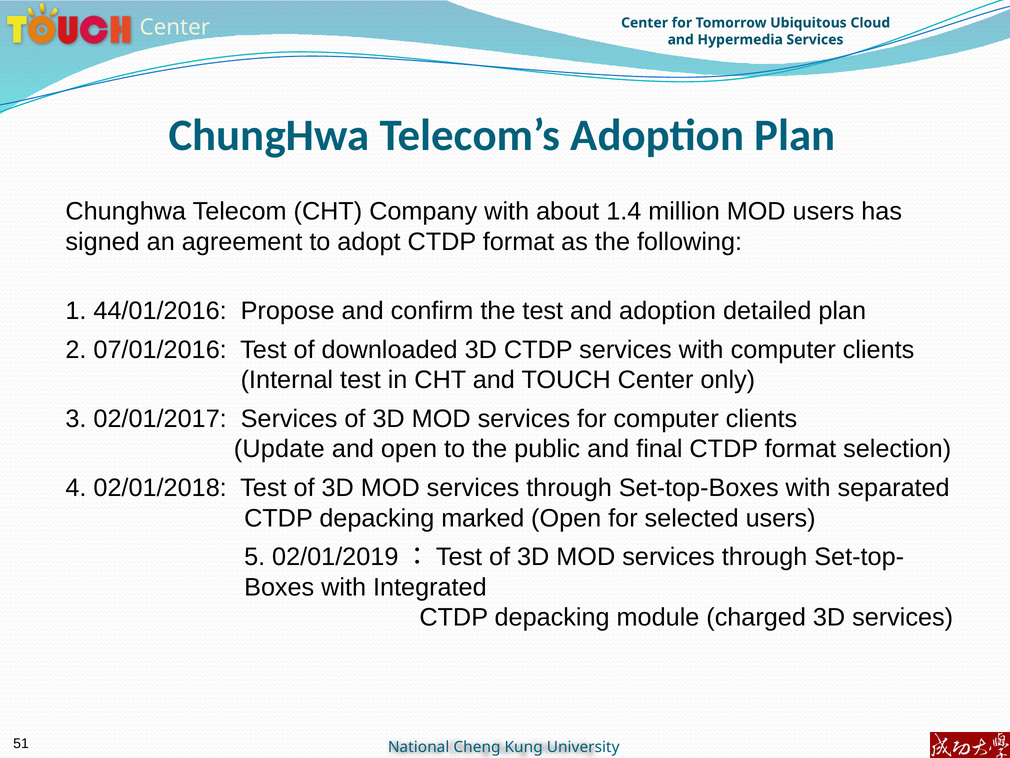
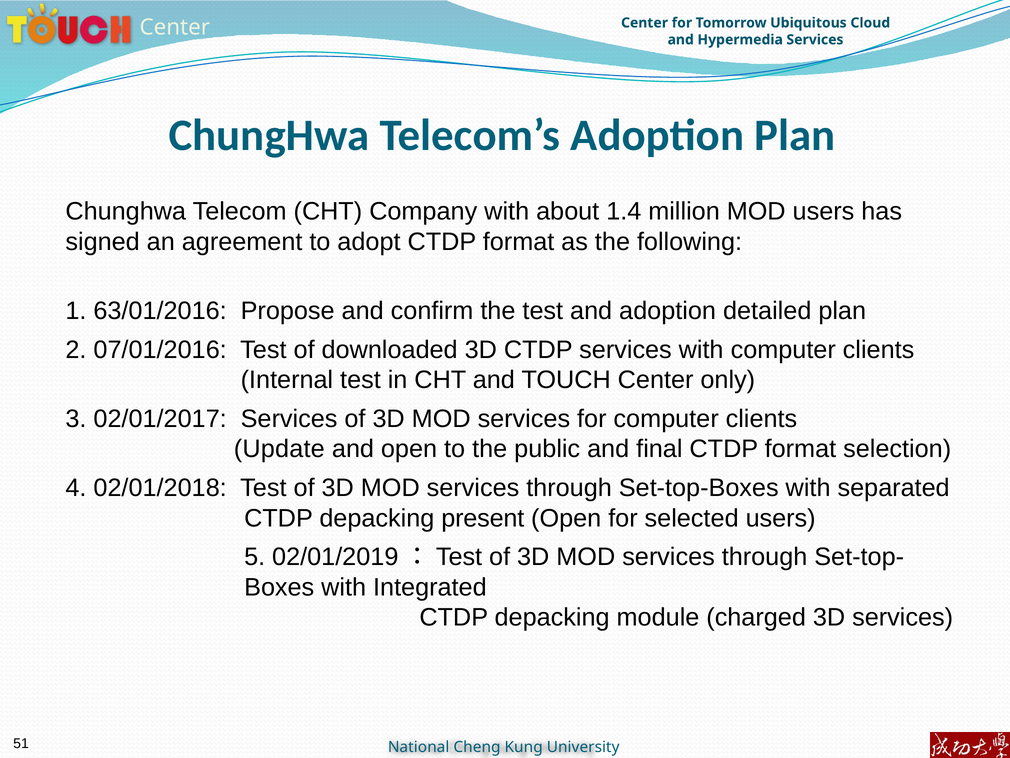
44/01/2016: 44/01/2016 -> 63/01/2016
marked: marked -> present
